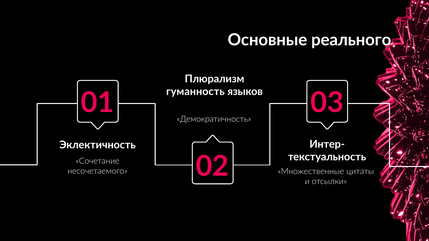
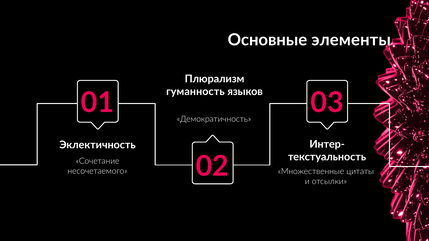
реального: реального -> элементы
